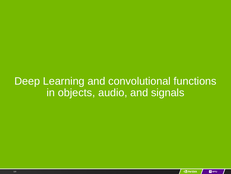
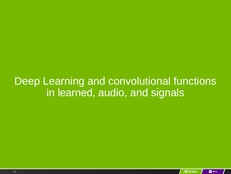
objects: objects -> learned
